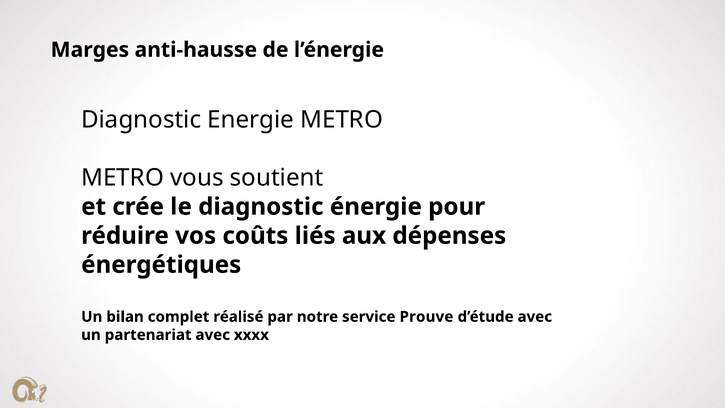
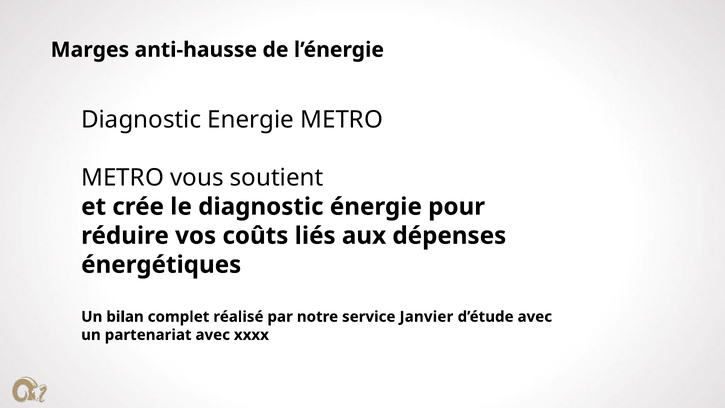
Prouve: Prouve -> Janvier
